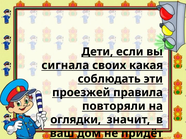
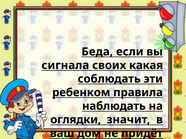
Дети at (97, 52): Дети -> Беда
проезжей: проезжей -> ребенком
повторяли: повторяли -> наблюдать
